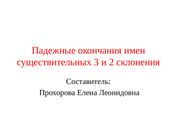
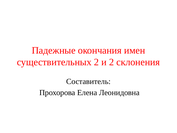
существительных 3: 3 -> 2
